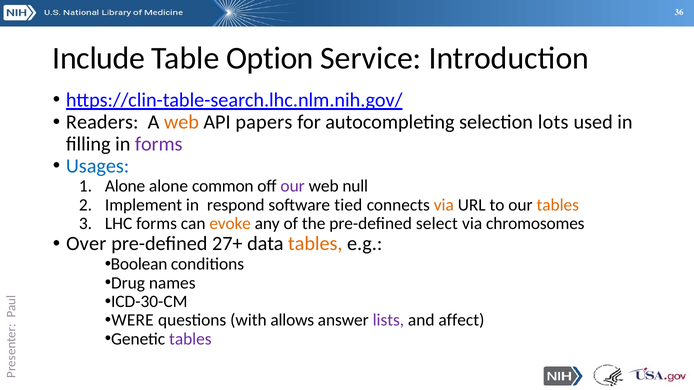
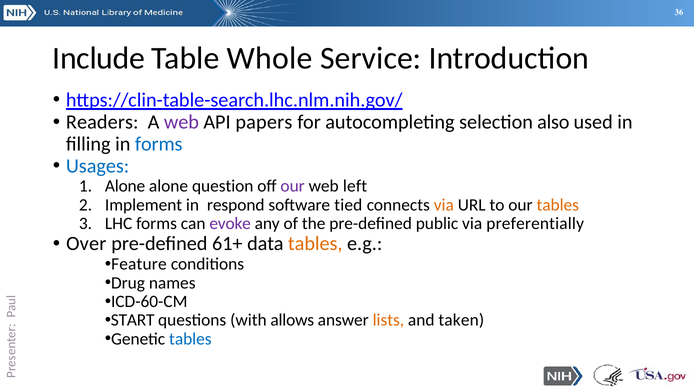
Option: Option -> Whole
web at (181, 122) colour: orange -> purple
lots: lots -> also
forms at (159, 144) colour: purple -> blue
common: common -> question
null: null -> left
evoke colour: orange -> purple
select: select -> public
chromosomes: chromosomes -> preferentially
27+: 27+ -> 61+
Boolean: Boolean -> Feature
ICD-30-CM: ICD-30-CM -> ICD-60-CM
WERE: WERE -> START
lists colour: purple -> orange
affect: affect -> taken
tables at (190, 339) colour: purple -> blue
